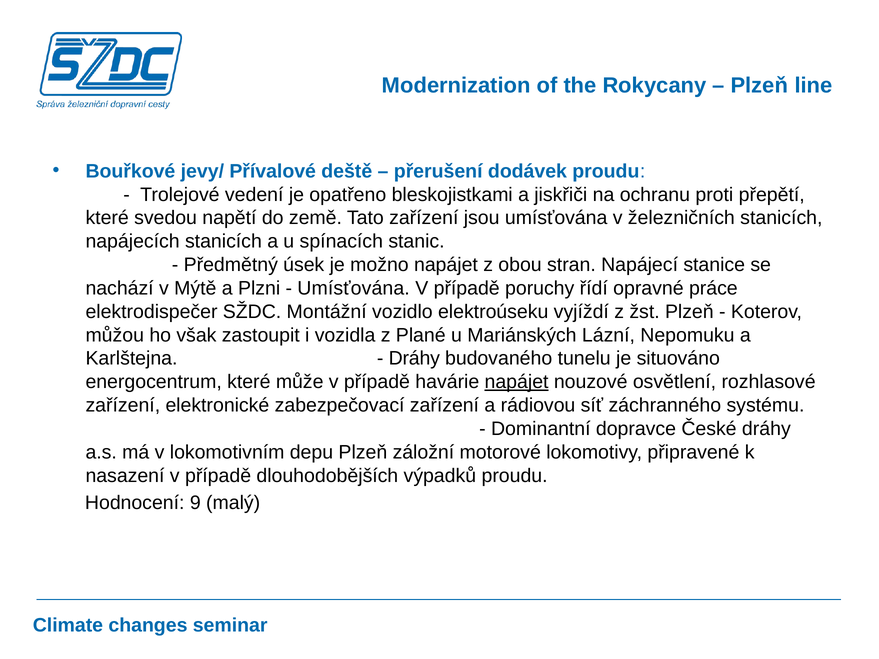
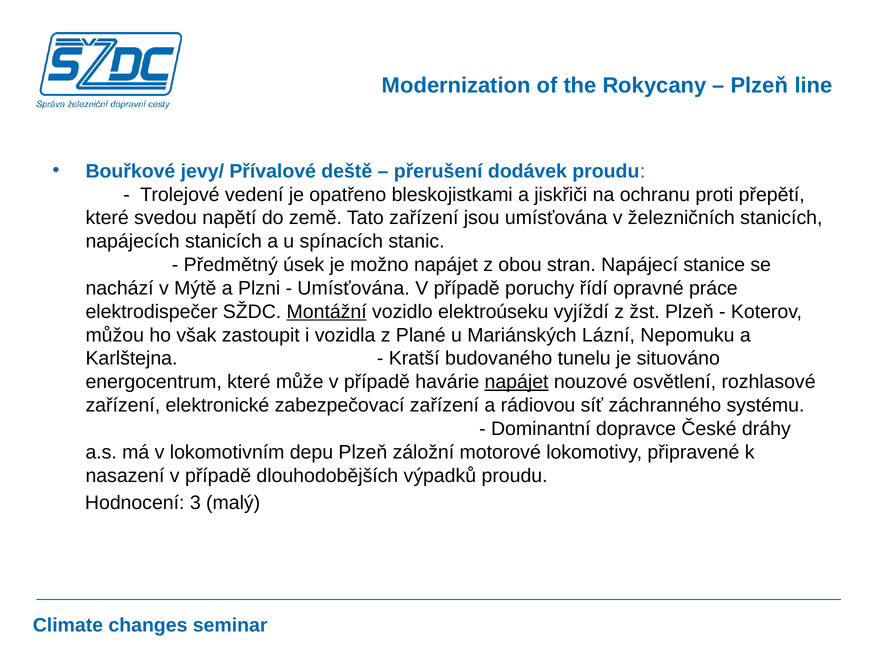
Montážní underline: none -> present
Dráhy at (414, 359): Dráhy -> Kratší
9: 9 -> 3
